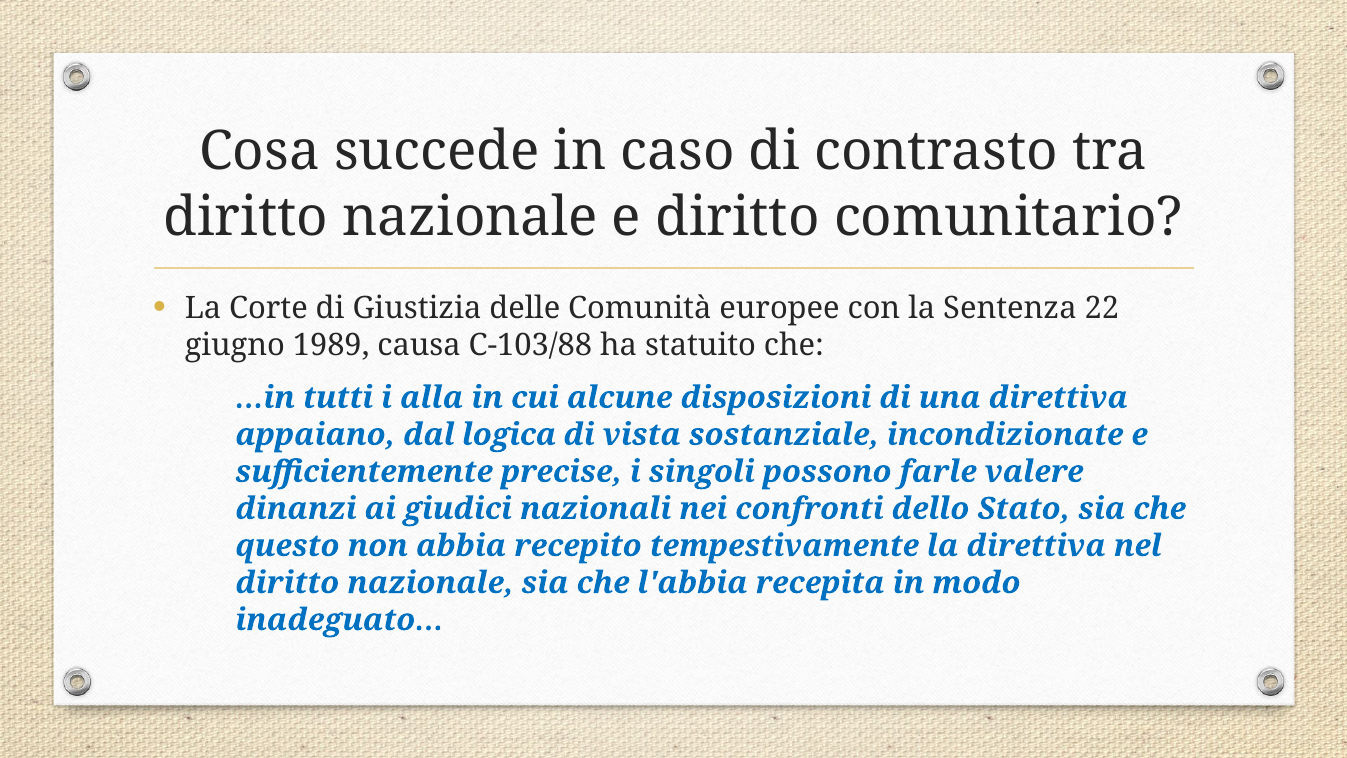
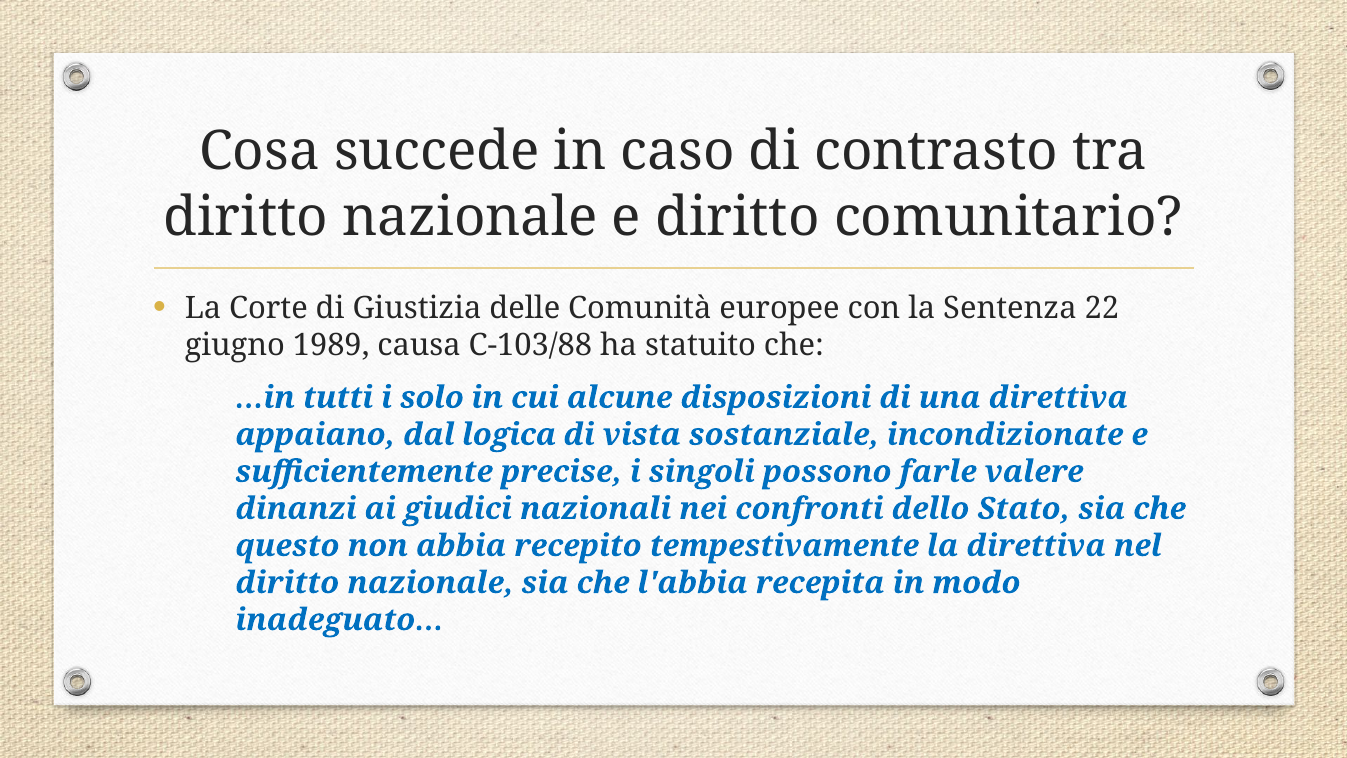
alla: alla -> solo
